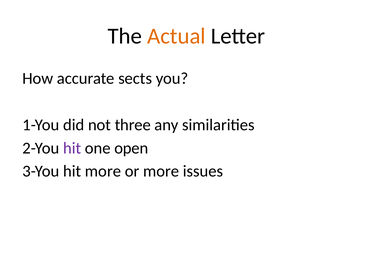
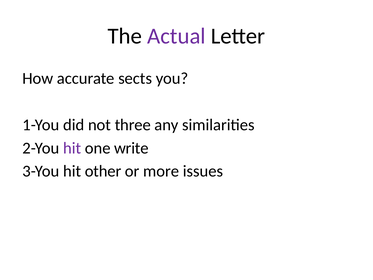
Actual colour: orange -> purple
open: open -> write
hit more: more -> other
